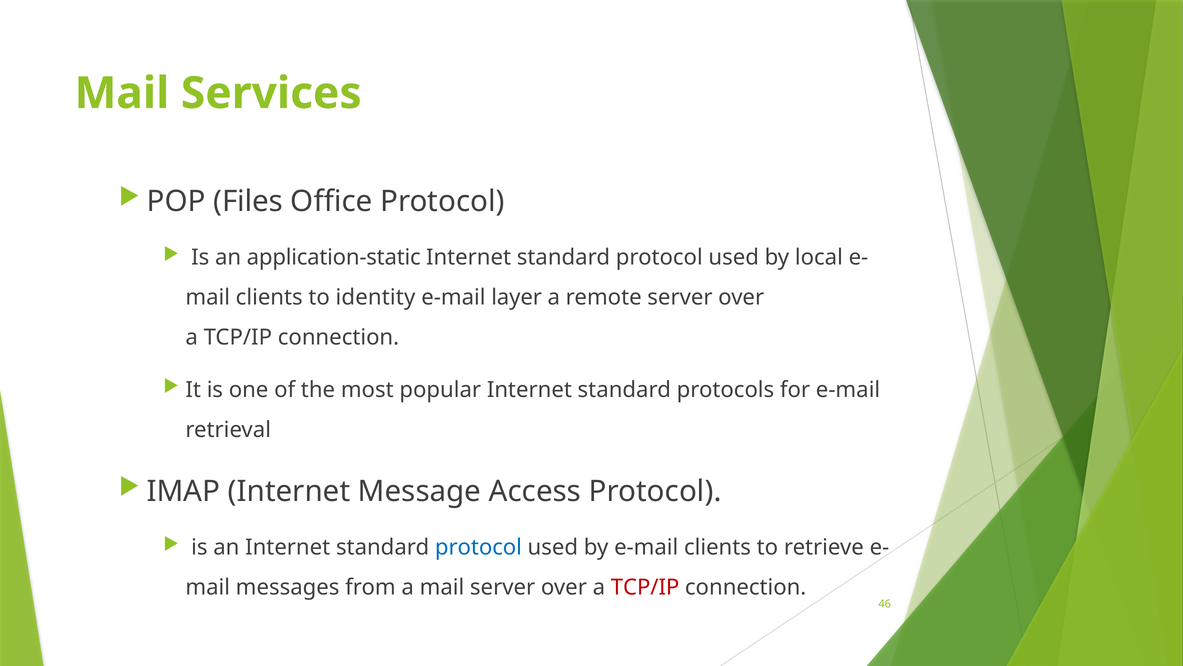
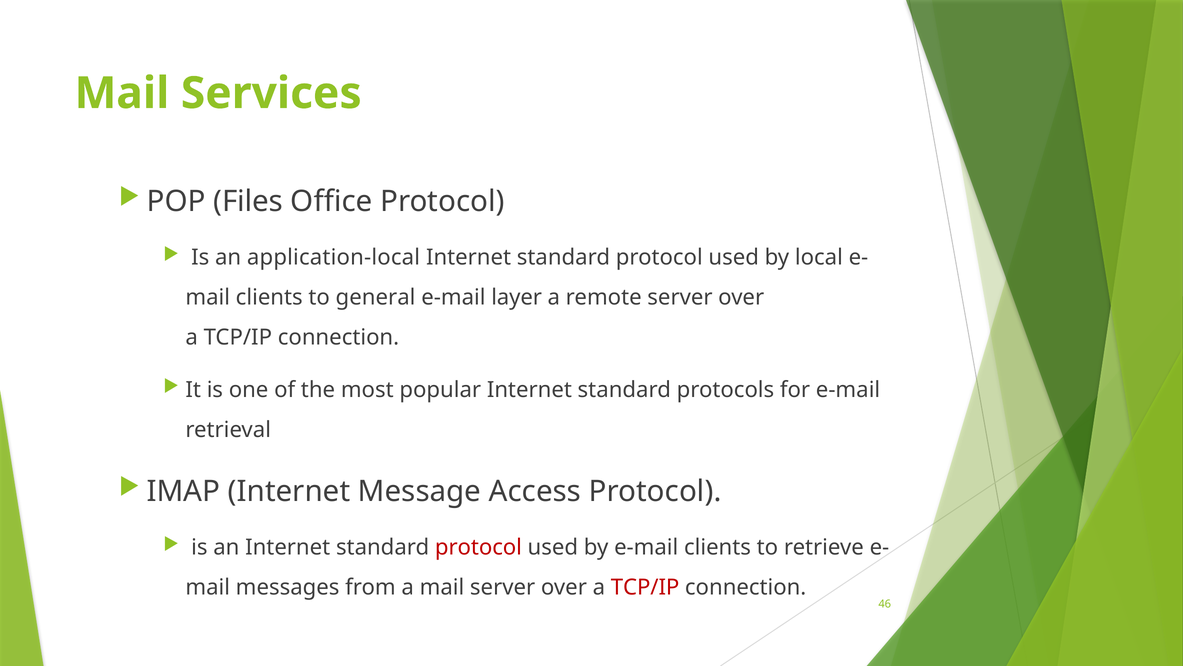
application-static: application-static -> application-local
identity: identity -> general
protocol at (478, 547) colour: blue -> red
